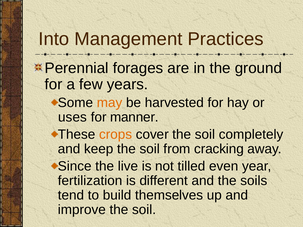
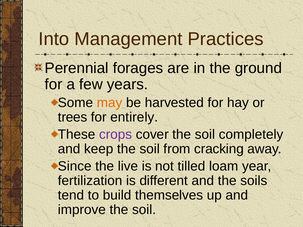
uses: uses -> trees
manner: manner -> entirely
crops colour: orange -> purple
even: even -> loam
